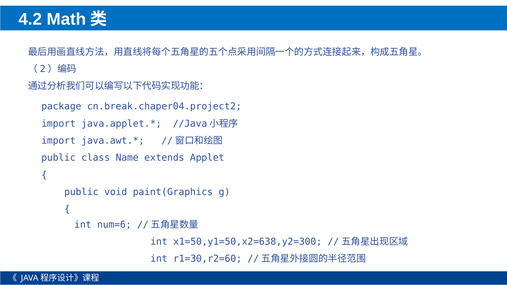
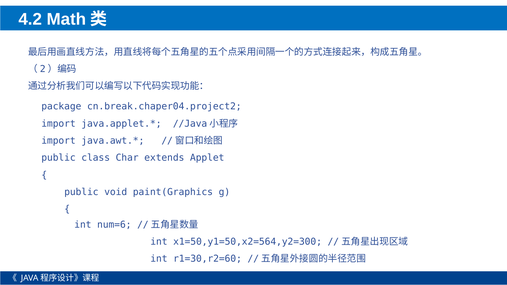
Name: Name -> Char
x1=50,y1=50,x2=638,y2=300: x1=50,y1=50,x2=638,y2=300 -> x1=50,y1=50,x2=564,y2=300
